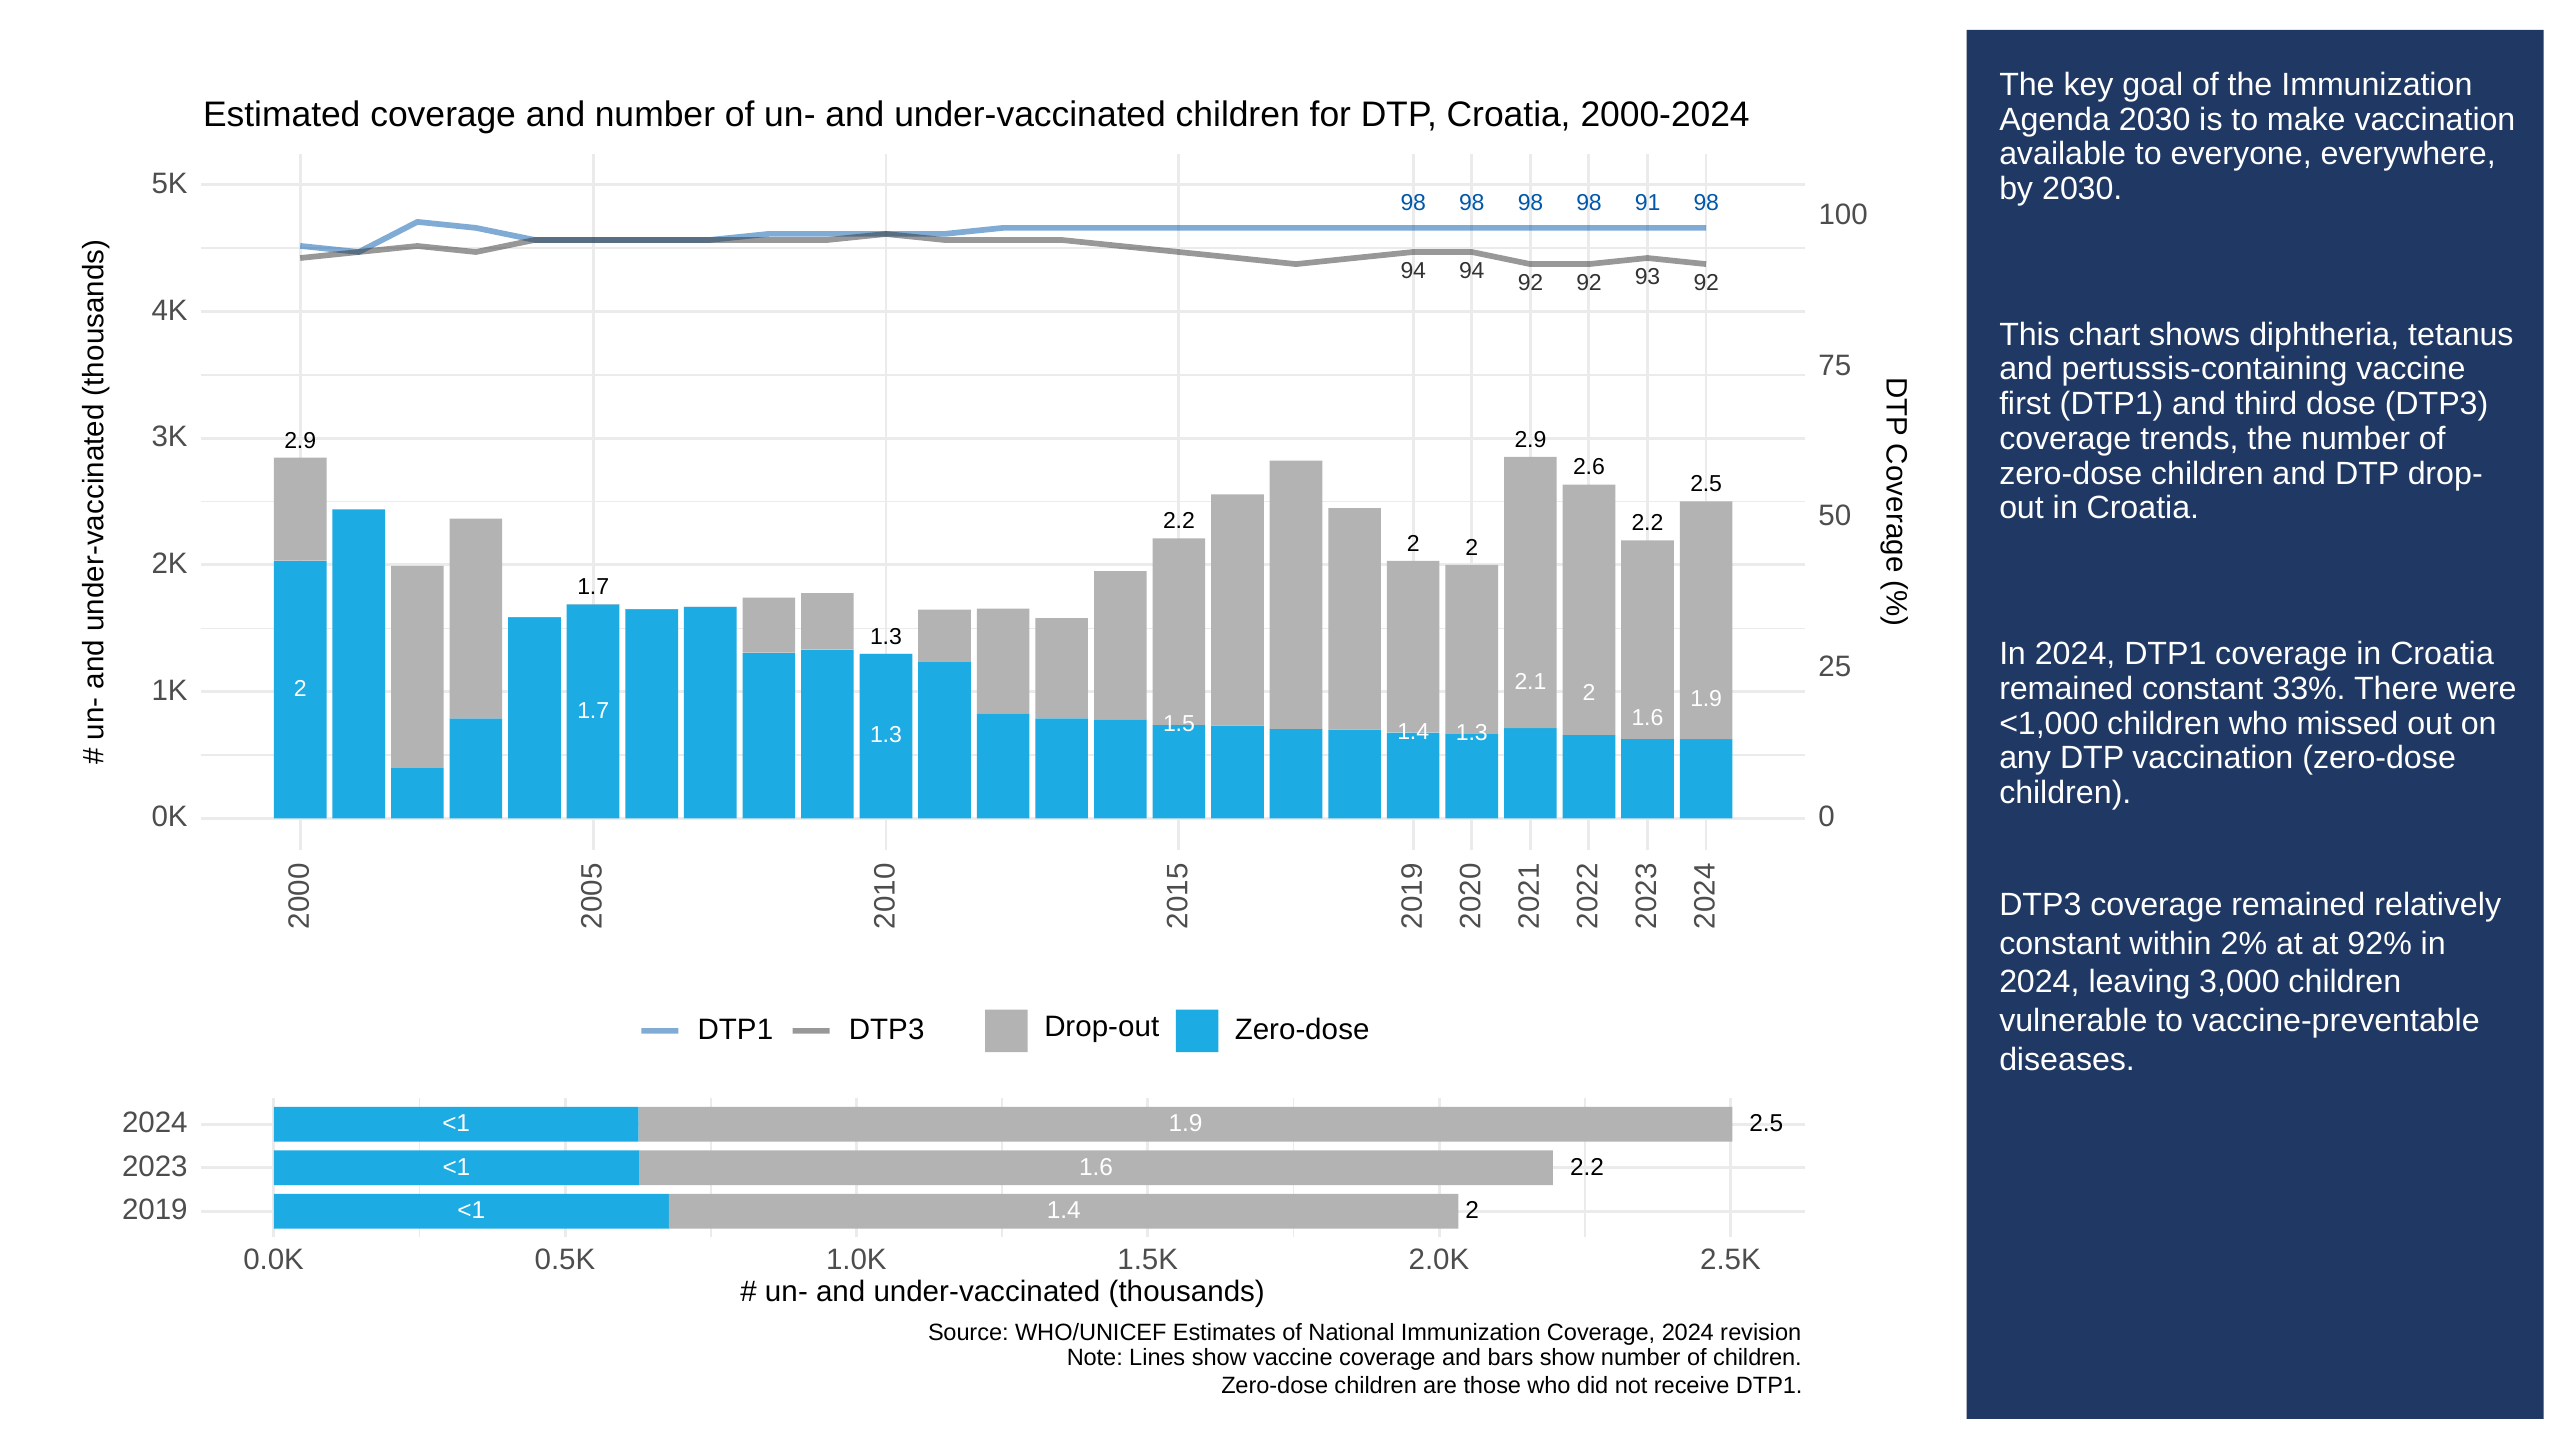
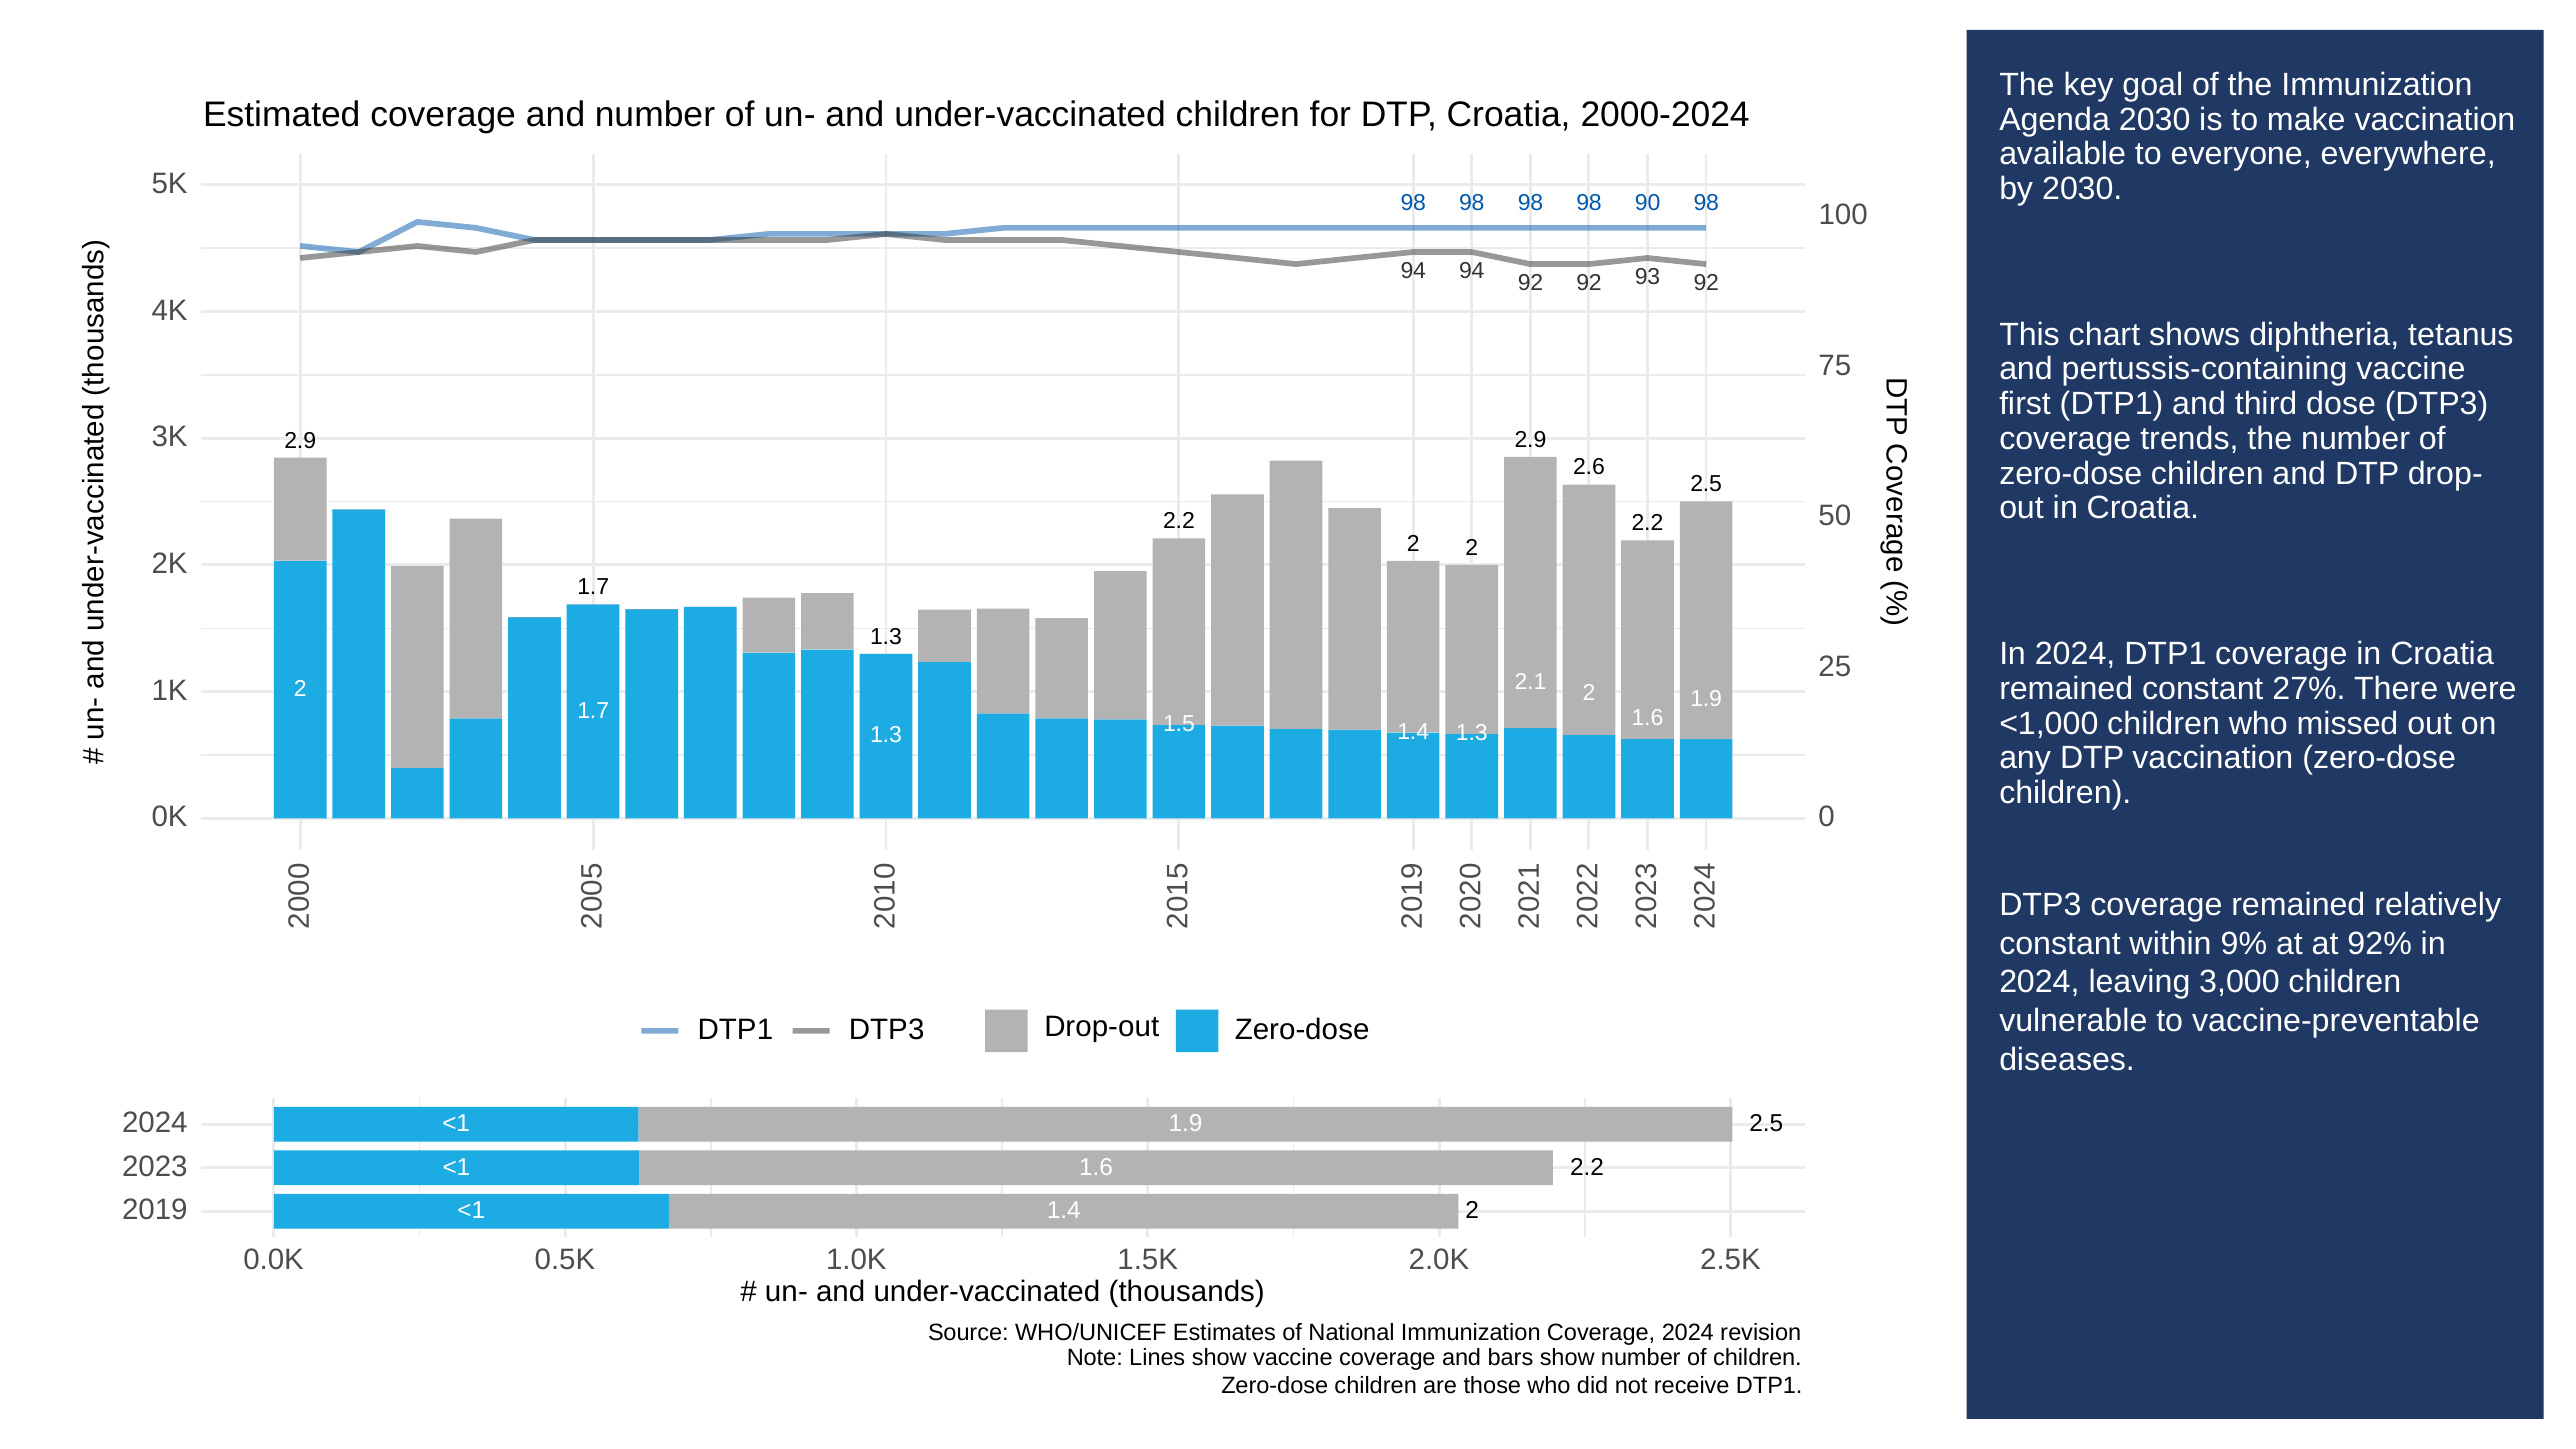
91: 91 -> 90
33%: 33% -> 27%
2%: 2% -> 9%
